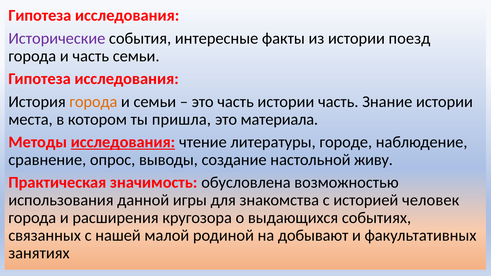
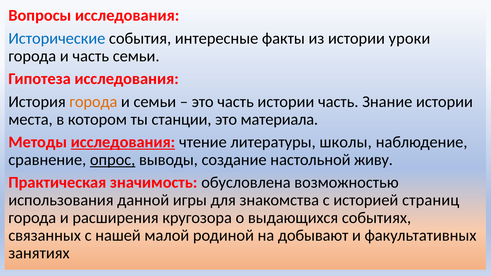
Гипотеза at (40, 16): Гипотеза -> Вопросы
Исторические colour: purple -> blue
поезд: поезд -> уроки
пришла: пришла -> станции
городе: городе -> школы
опрос underline: none -> present
человек: человек -> страниц
